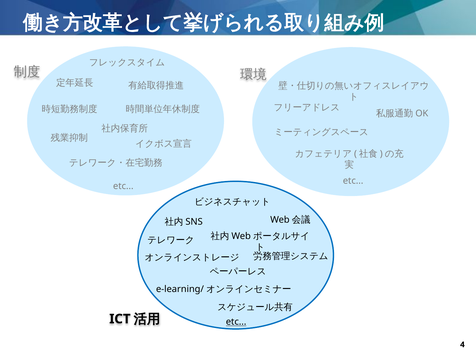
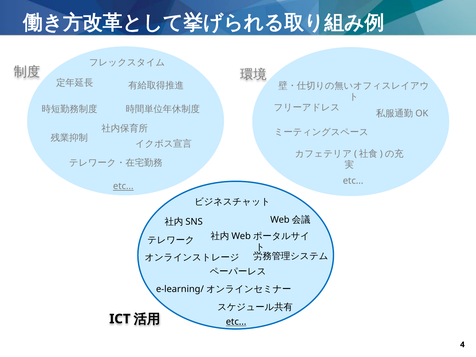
etc at (123, 186) underline: none -> present
